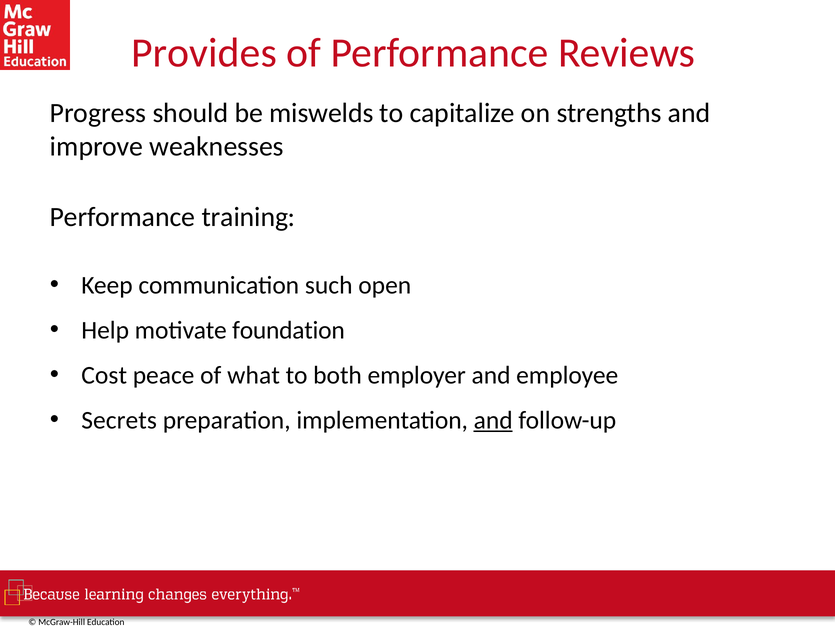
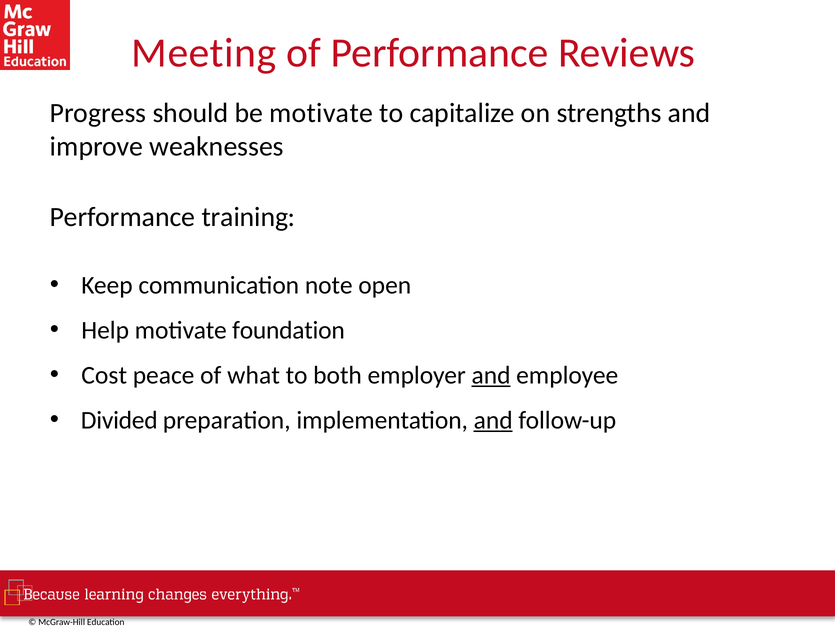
Provides: Provides -> Meeting
be miswelds: miswelds -> motivate
such: such -> note
and at (491, 375) underline: none -> present
Secrets: Secrets -> Divided
